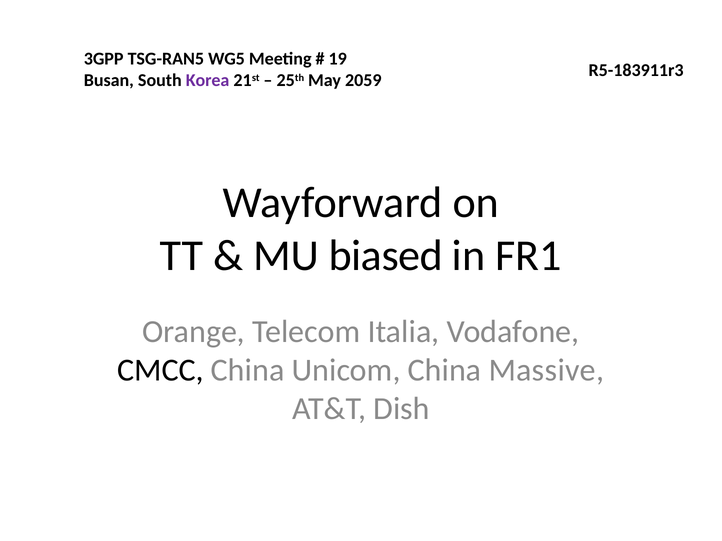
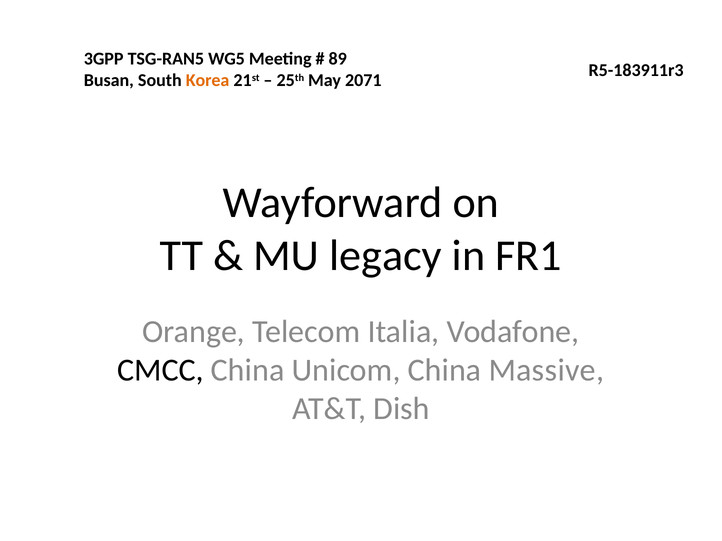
19: 19 -> 89
Korea colour: purple -> orange
2059: 2059 -> 2071
biased: biased -> legacy
